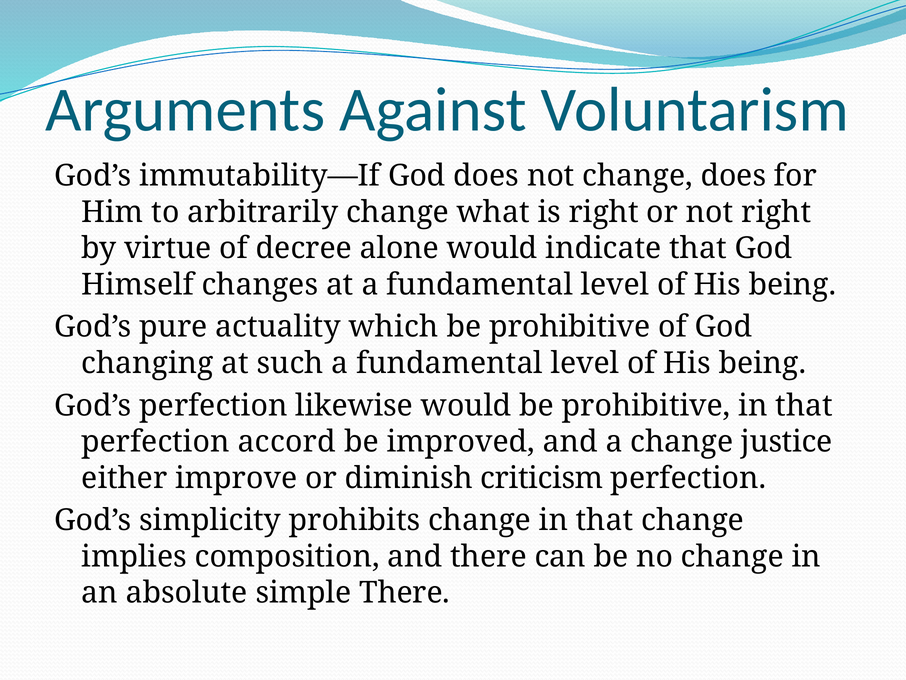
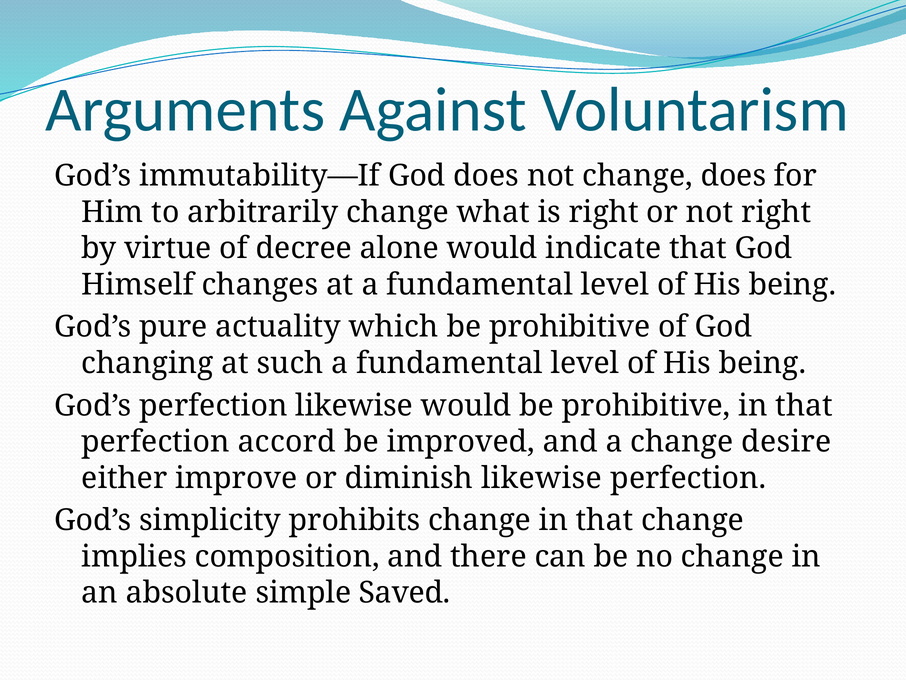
justice: justice -> desire
diminish criticism: criticism -> likewise
simple There: There -> Saved
